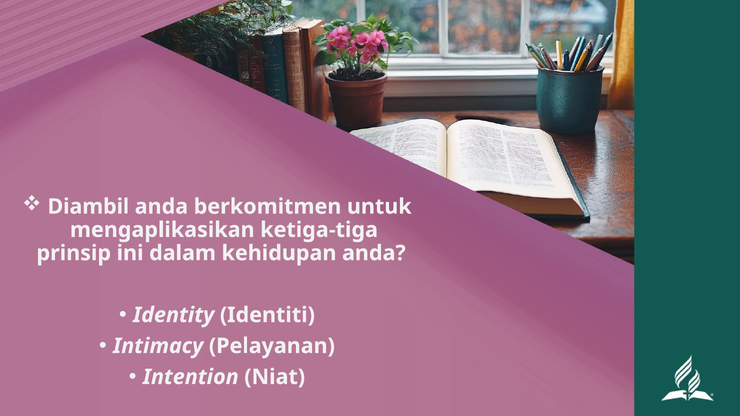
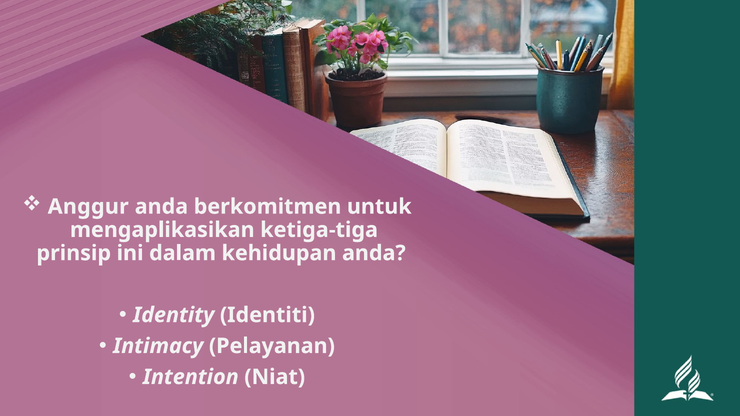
Diambil: Diambil -> Anggur
